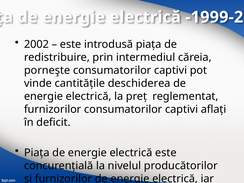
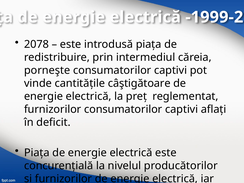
2002: 2002 -> 2078
deschiderea: deschiderea -> câştigătoare
